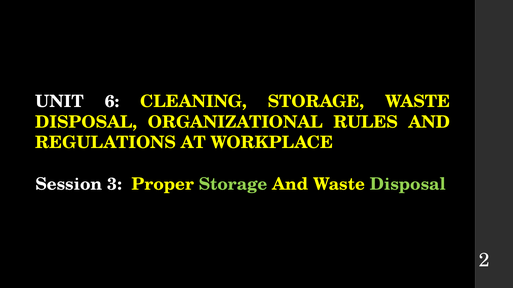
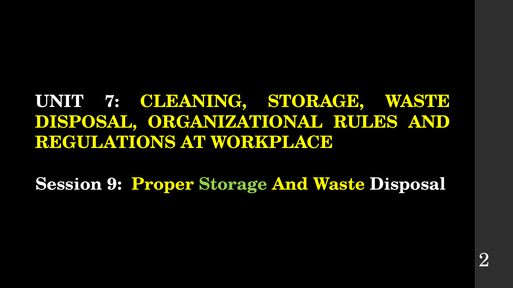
6: 6 -> 7
3: 3 -> 9
Disposal at (408, 184) colour: light green -> white
